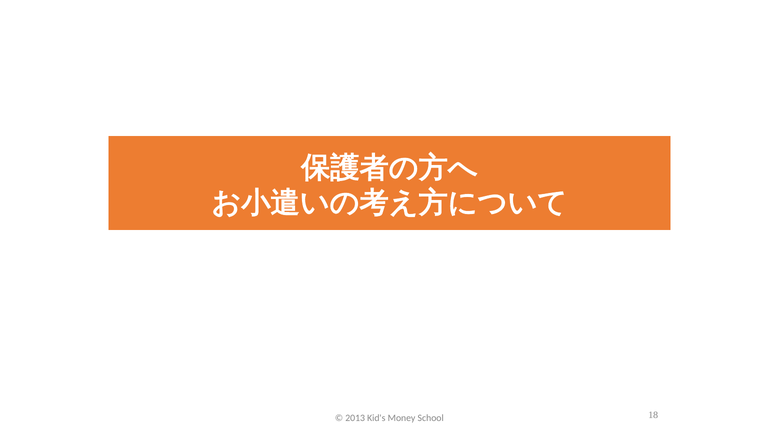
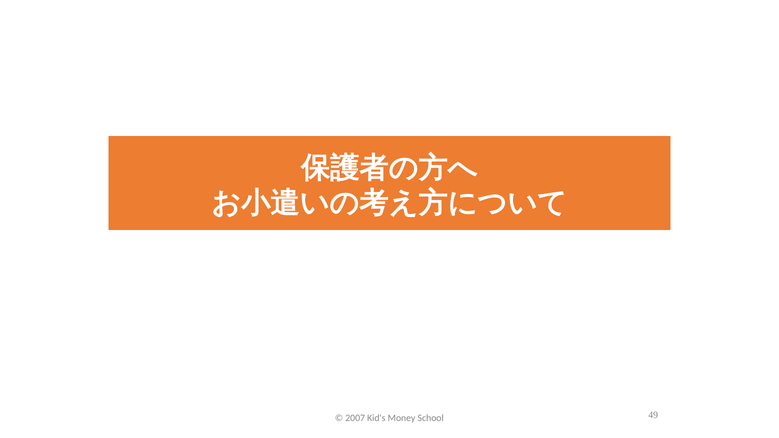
2013: 2013 -> 2007
18: 18 -> 49
